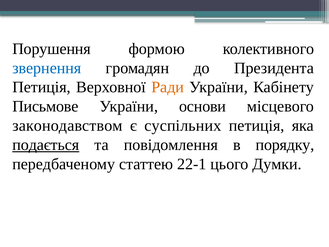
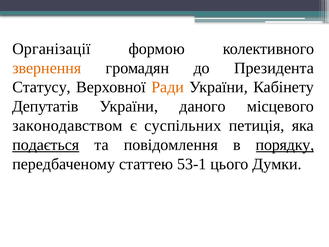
Порушення: Порушення -> Організації
звернення colour: blue -> orange
Петиція at (41, 87): Петиція -> Статусу
Письмове: Письмове -> Депутатів
основи: основи -> даного
порядку underline: none -> present
22-1: 22-1 -> 53-1
